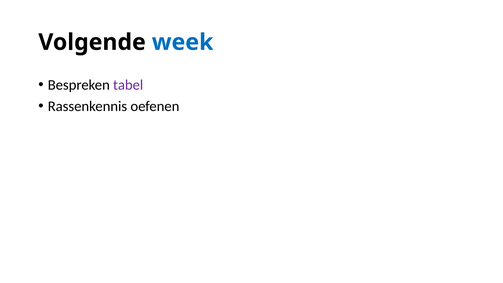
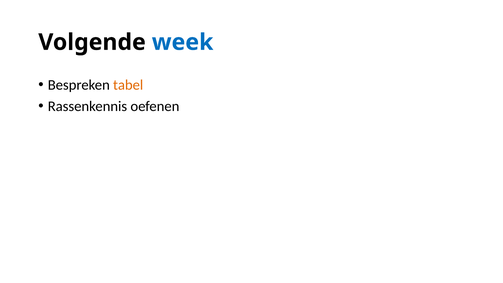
tabel colour: purple -> orange
